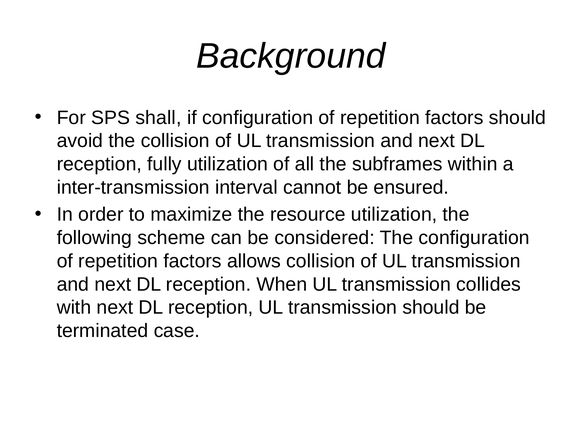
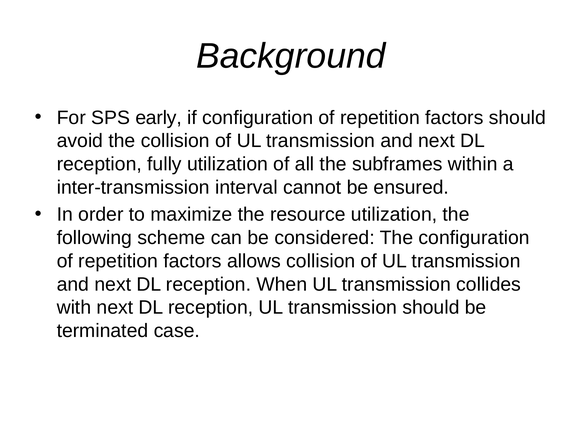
shall: shall -> early
